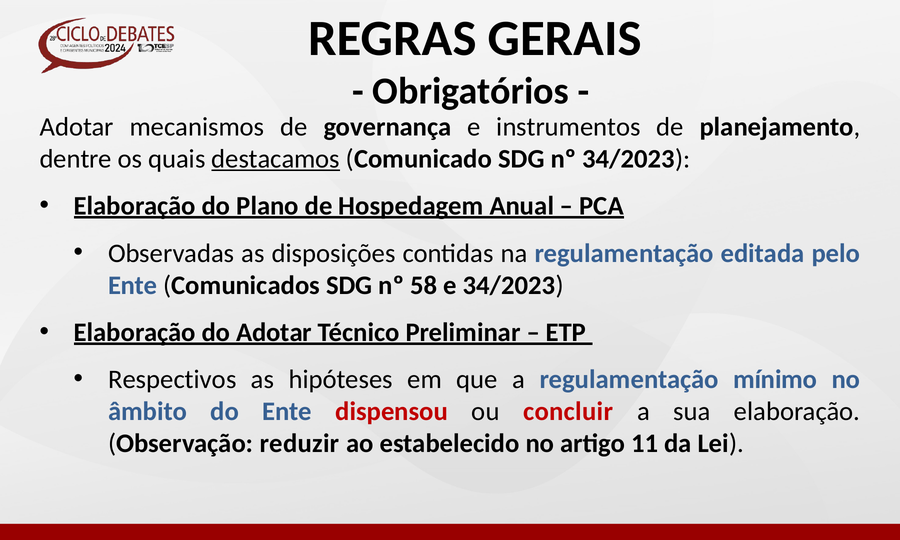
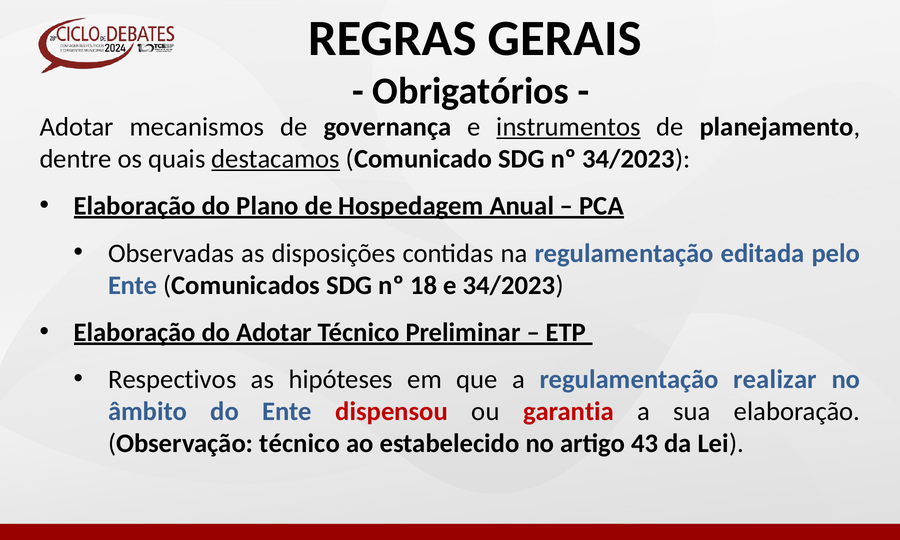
instrumentos underline: none -> present
58: 58 -> 18
mínimo: mínimo -> realizar
concluir: concluir -> garantia
Observação reduzir: reduzir -> técnico
11: 11 -> 43
